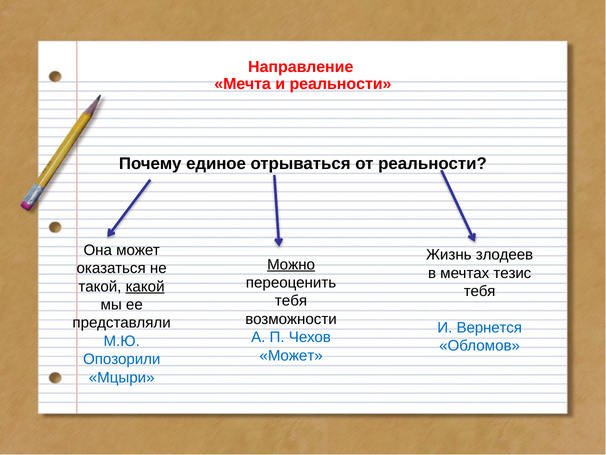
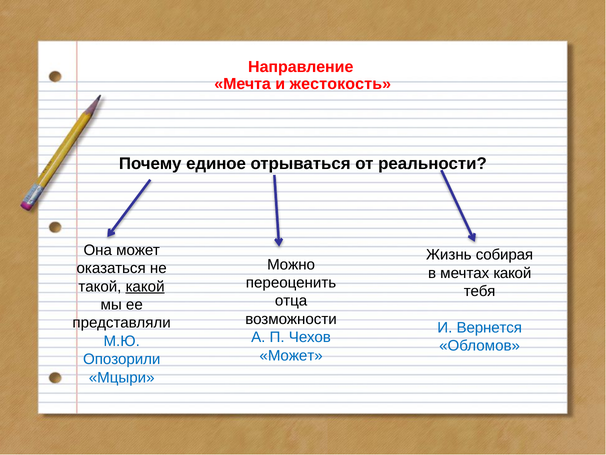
и реальности: реальности -> жестокость
злодеев: злодеев -> собирая
Можно underline: present -> none
мечтах тезис: тезис -> какой
тебя at (291, 301): тебя -> отца
